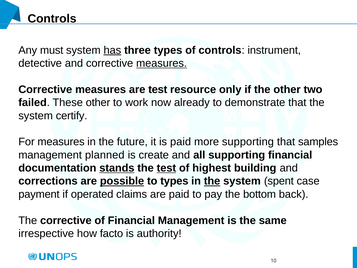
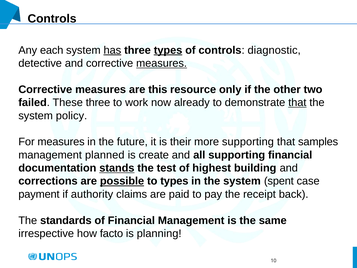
must: must -> each
types at (168, 50) underline: none -> present
instrument: instrument -> diagnostic
are test: test -> this
These other: other -> three
that at (297, 102) underline: none -> present
certify: certify -> policy
is paid: paid -> their
test at (166, 168) underline: present -> none
the at (212, 181) underline: present -> none
operated: operated -> authority
bottom: bottom -> receipt
The corrective: corrective -> standards
authority: authority -> planning
